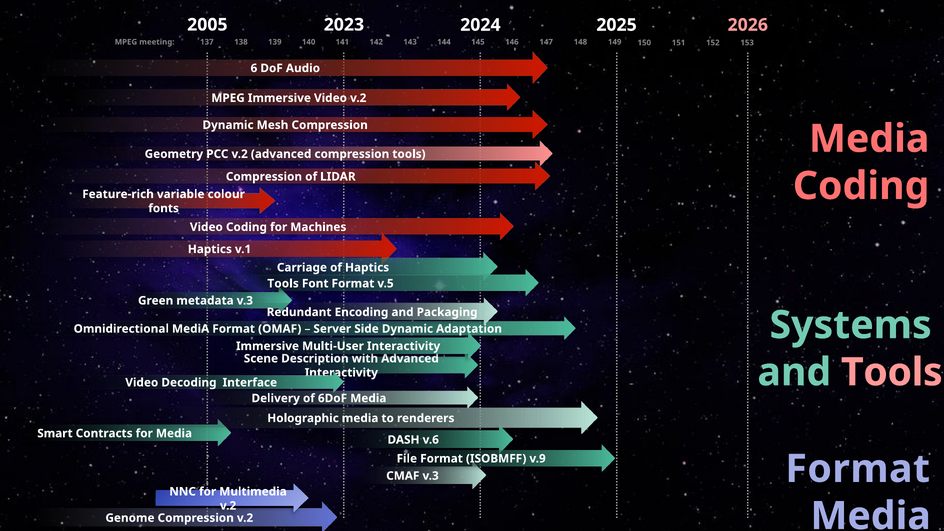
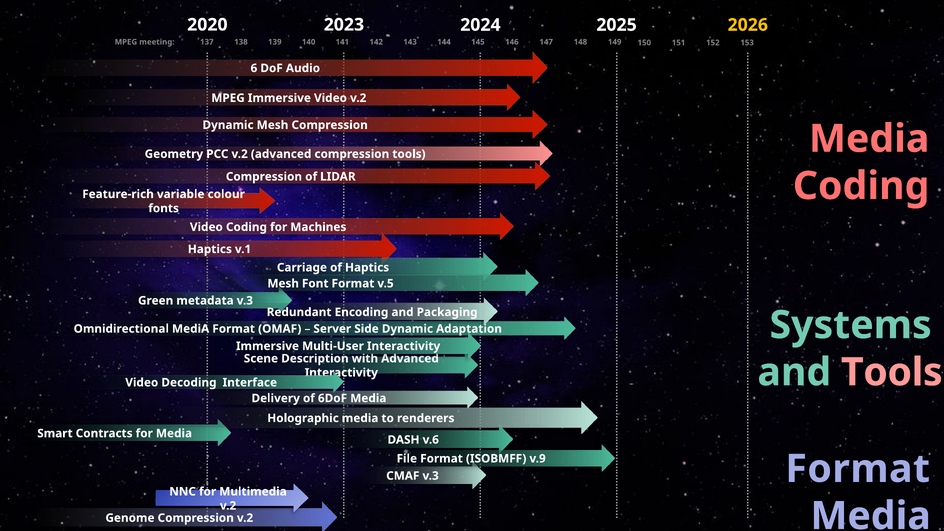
2005: 2005 -> 2020
2026 colour: pink -> yellow
Tools at (283, 283): Tools -> Mesh
